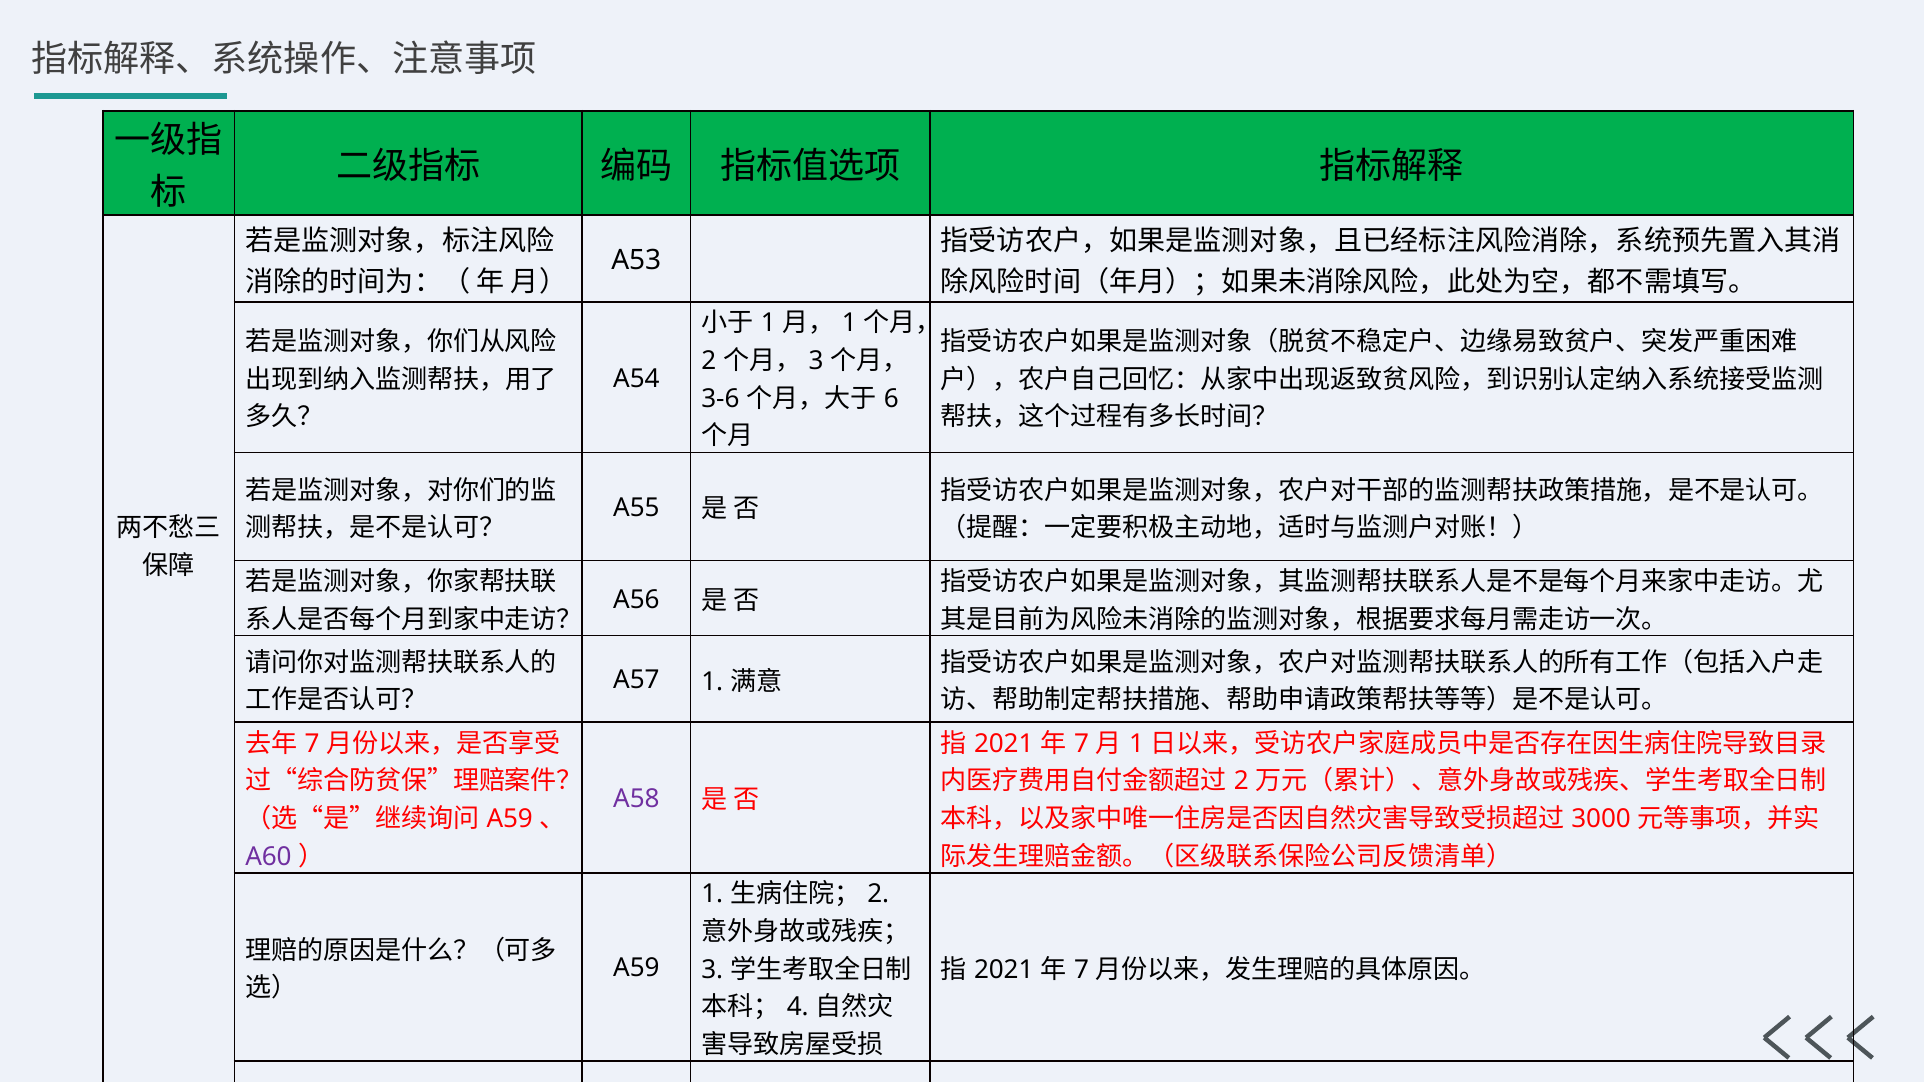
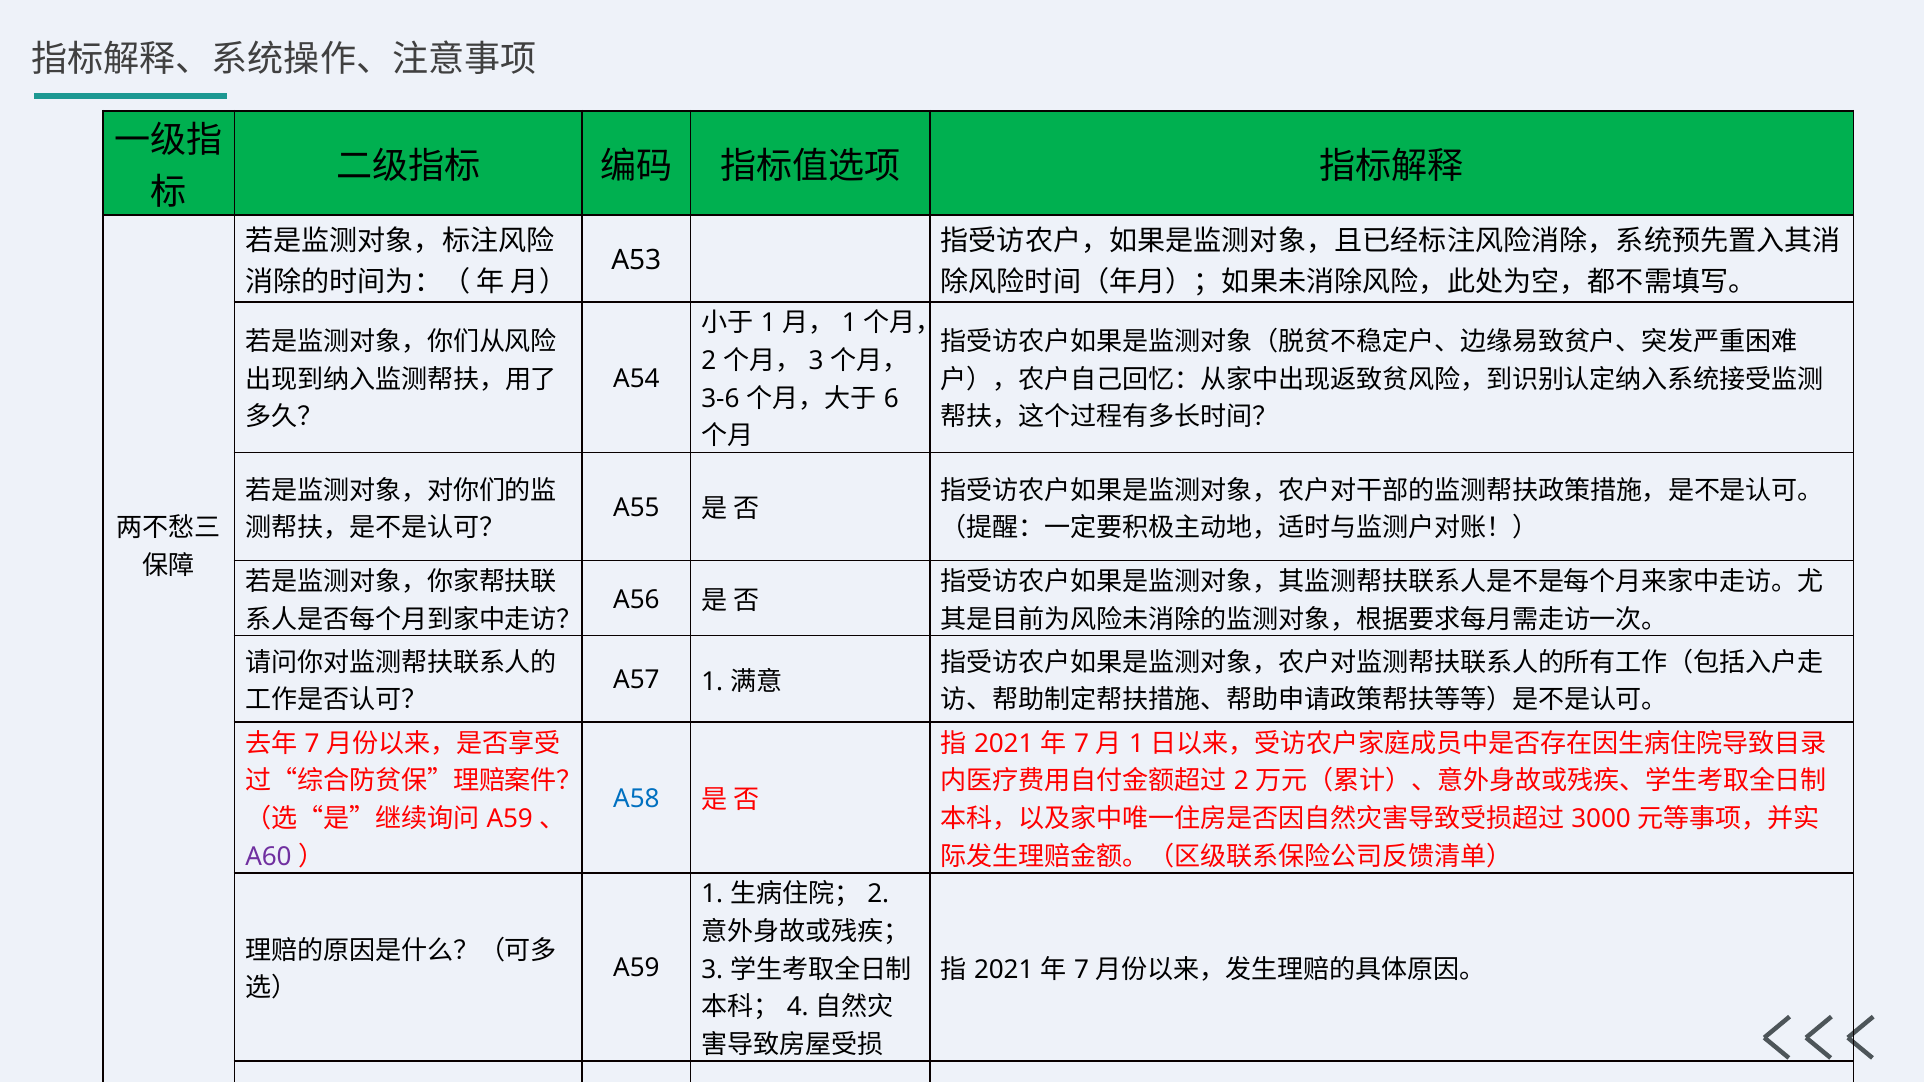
A58 colour: purple -> blue
